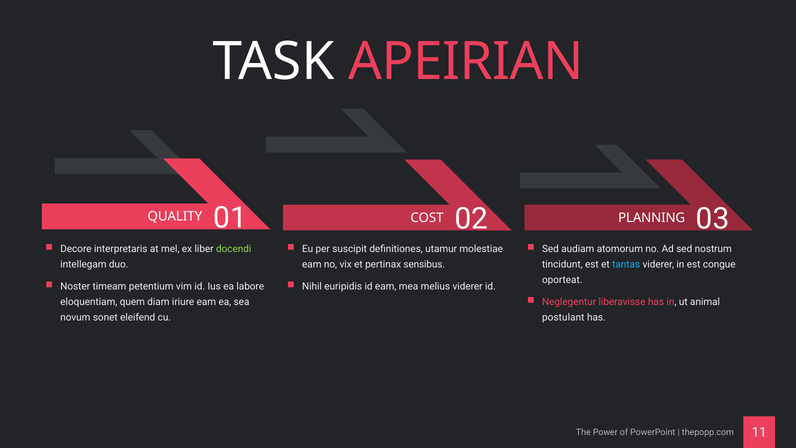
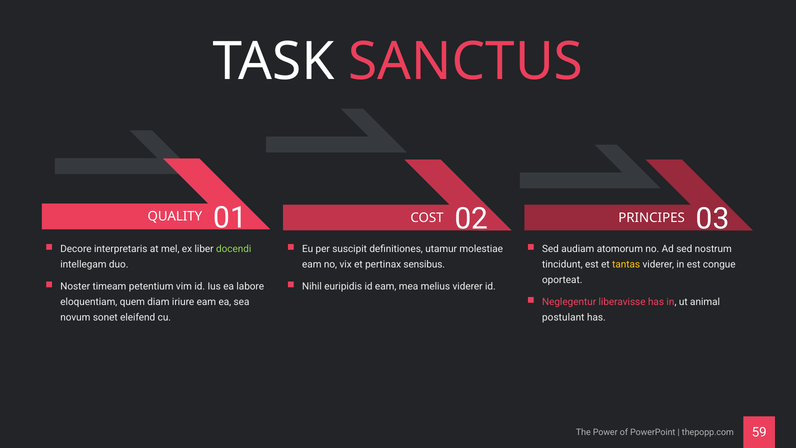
APEIRIAN: APEIRIAN -> SANCTUS
PLANNING: PLANNING -> PRINCIPES
tantas colour: light blue -> yellow
11: 11 -> 59
